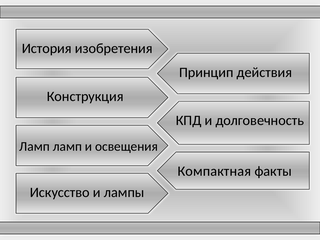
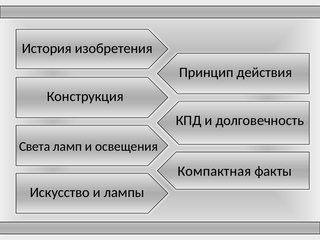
Ламп at (34, 146): Ламп -> Света
